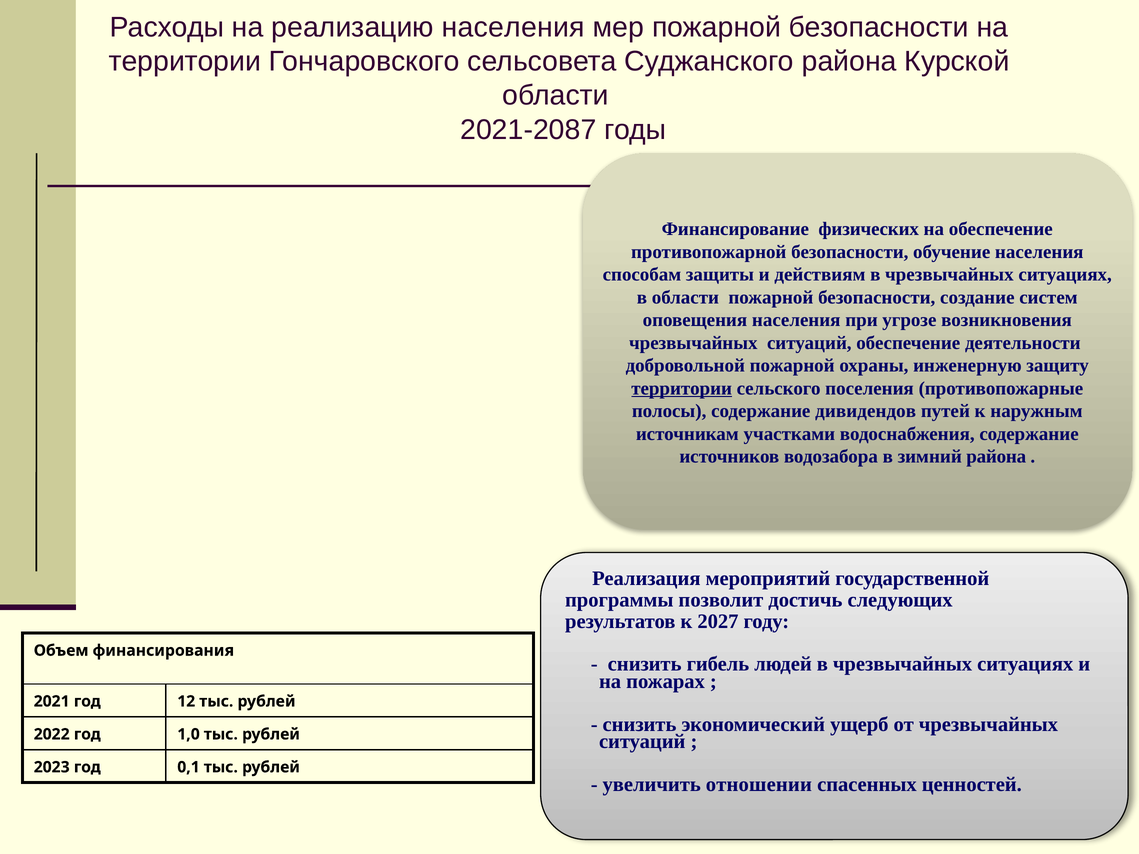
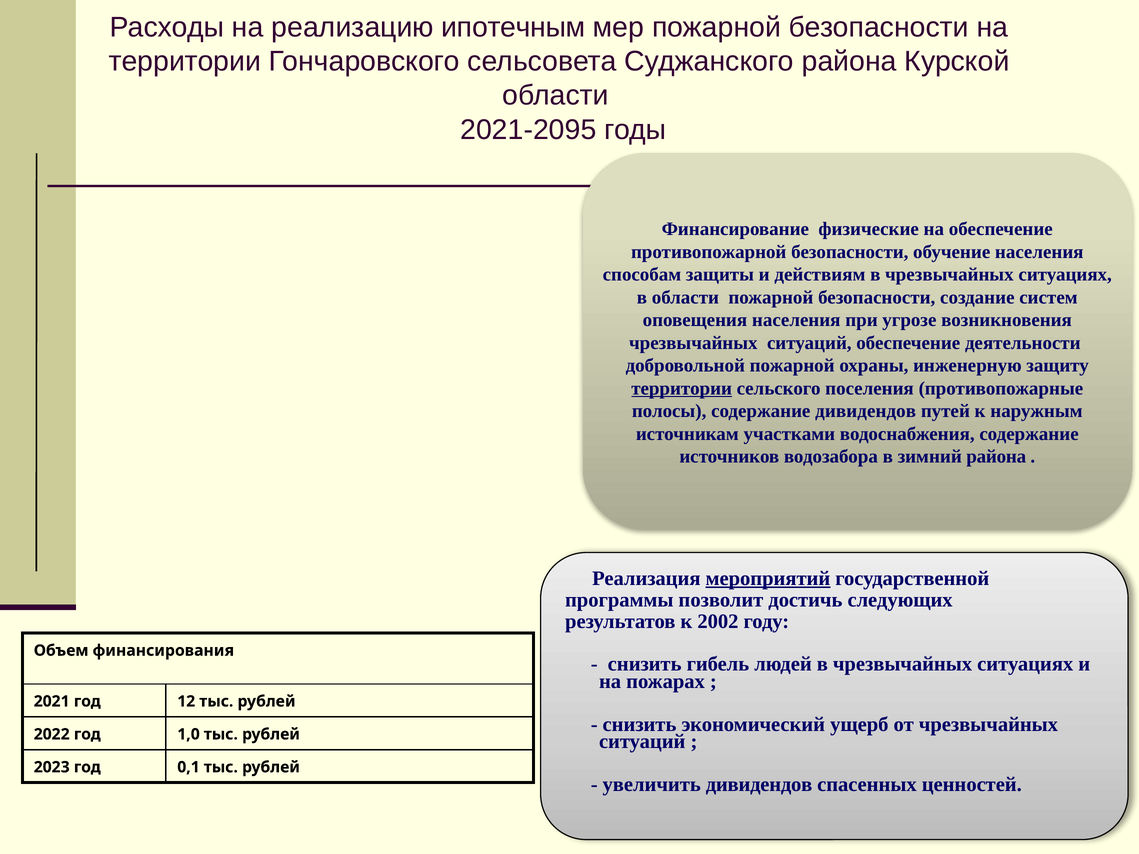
реализацию населения: населения -> ипотечным
2021-2087: 2021-2087 -> 2021-2095
физических: физических -> физические
мероприятий underline: none -> present
2027: 2027 -> 2002
увеличить отношении: отношении -> дивидендов
